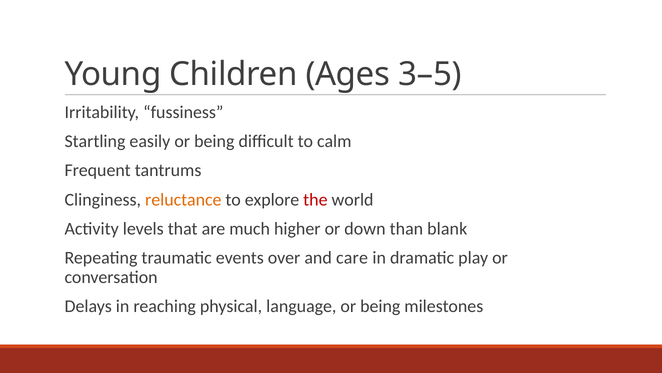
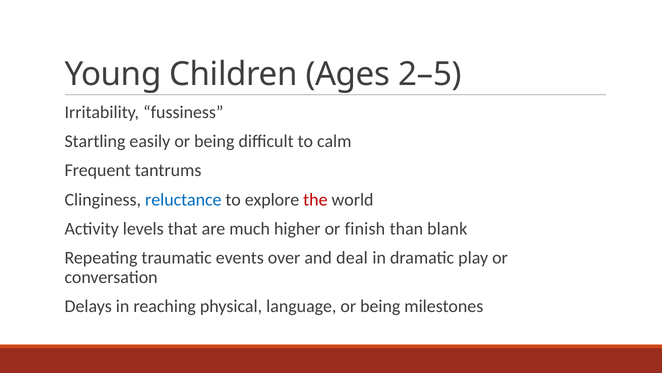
3–5: 3–5 -> 2–5
reluctance colour: orange -> blue
down: down -> finish
care: care -> deal
